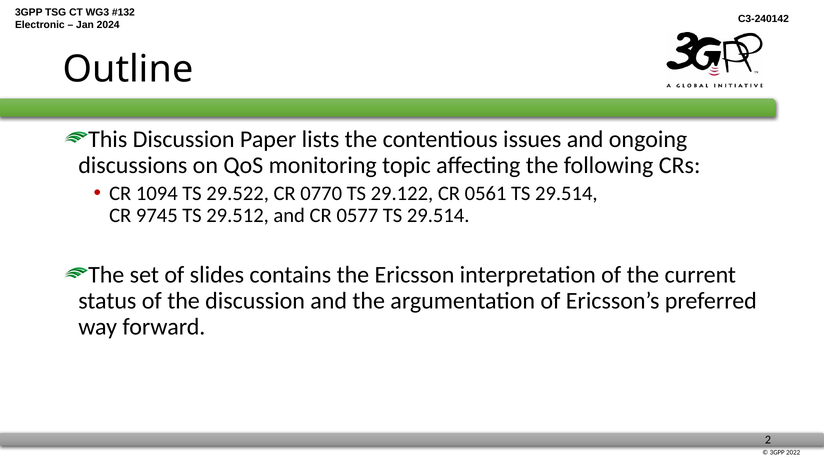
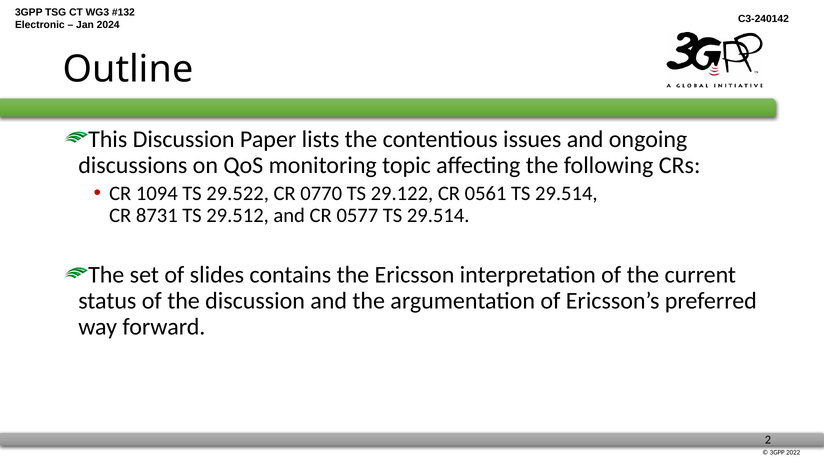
9745: 9745 -> 8731
